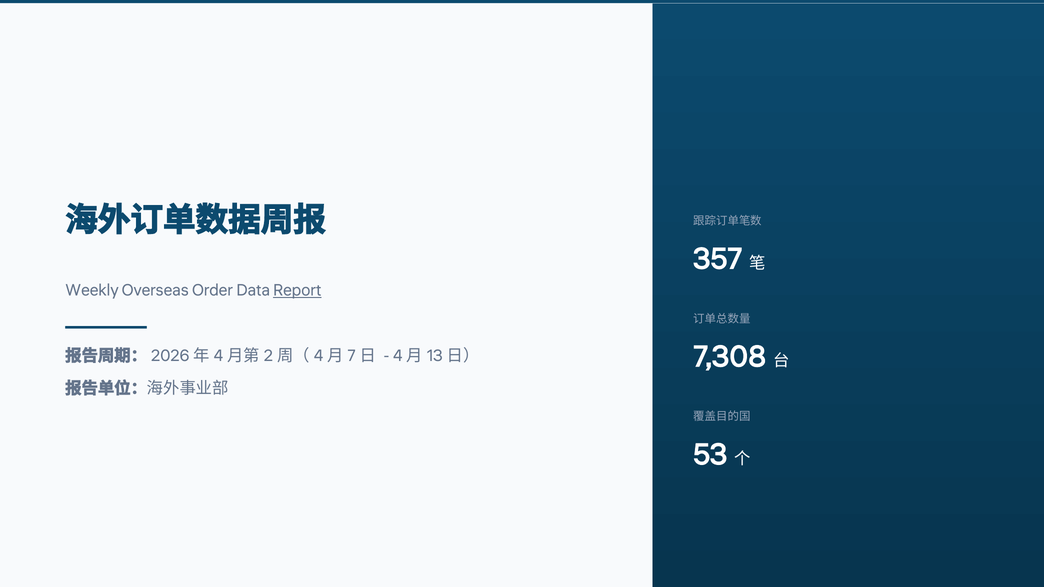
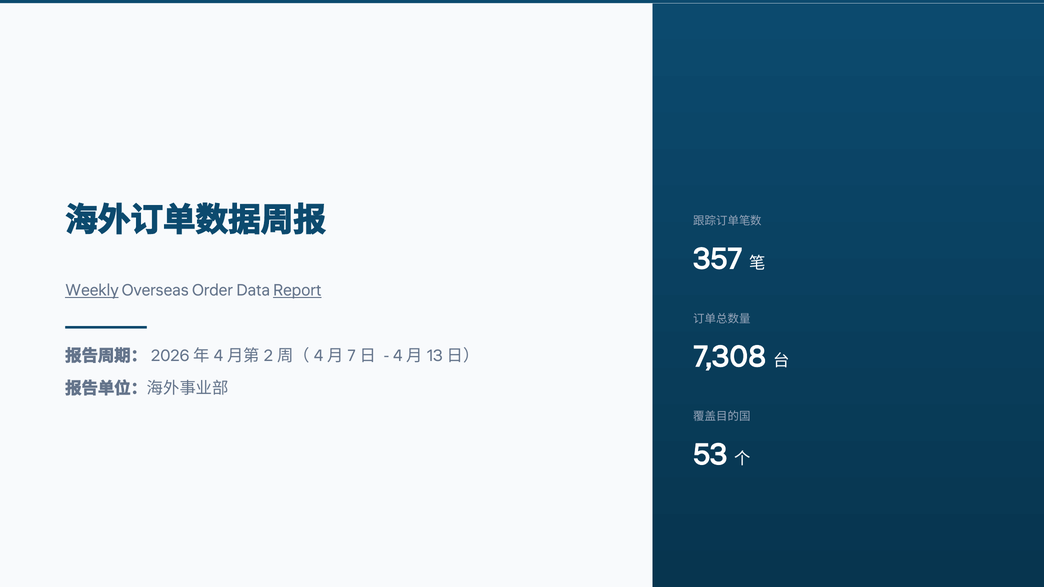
Weekly underline: none -> present
